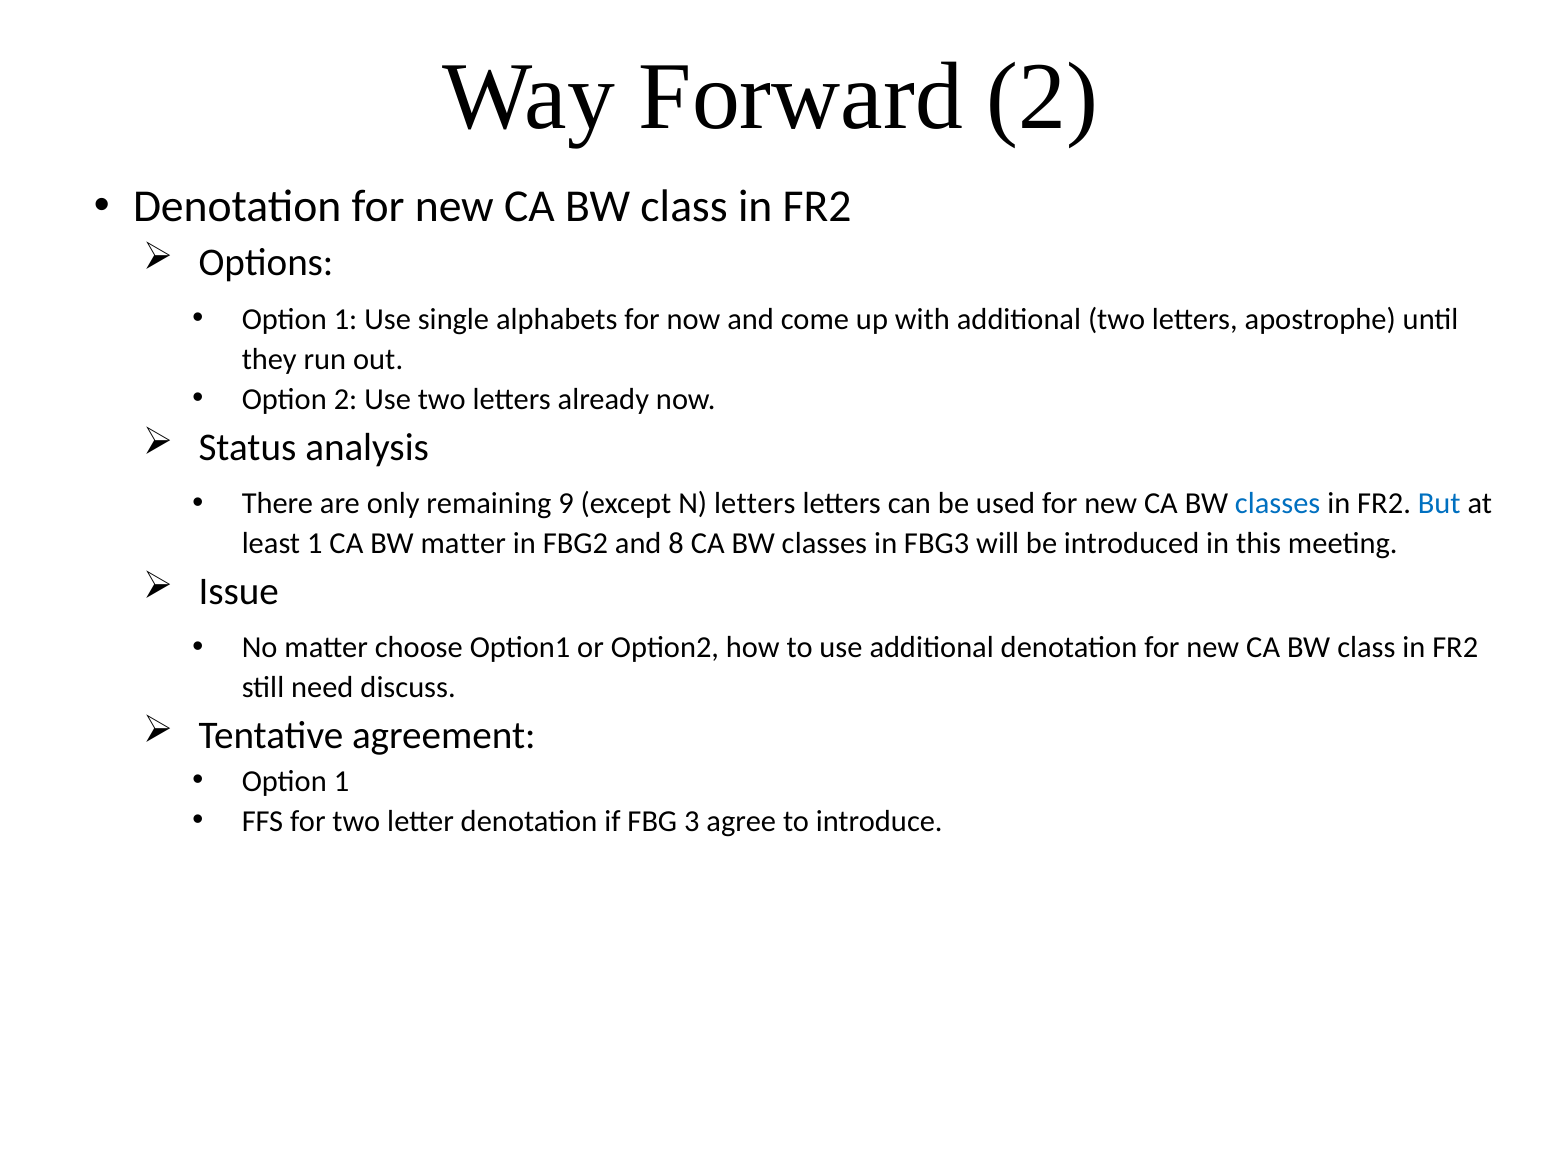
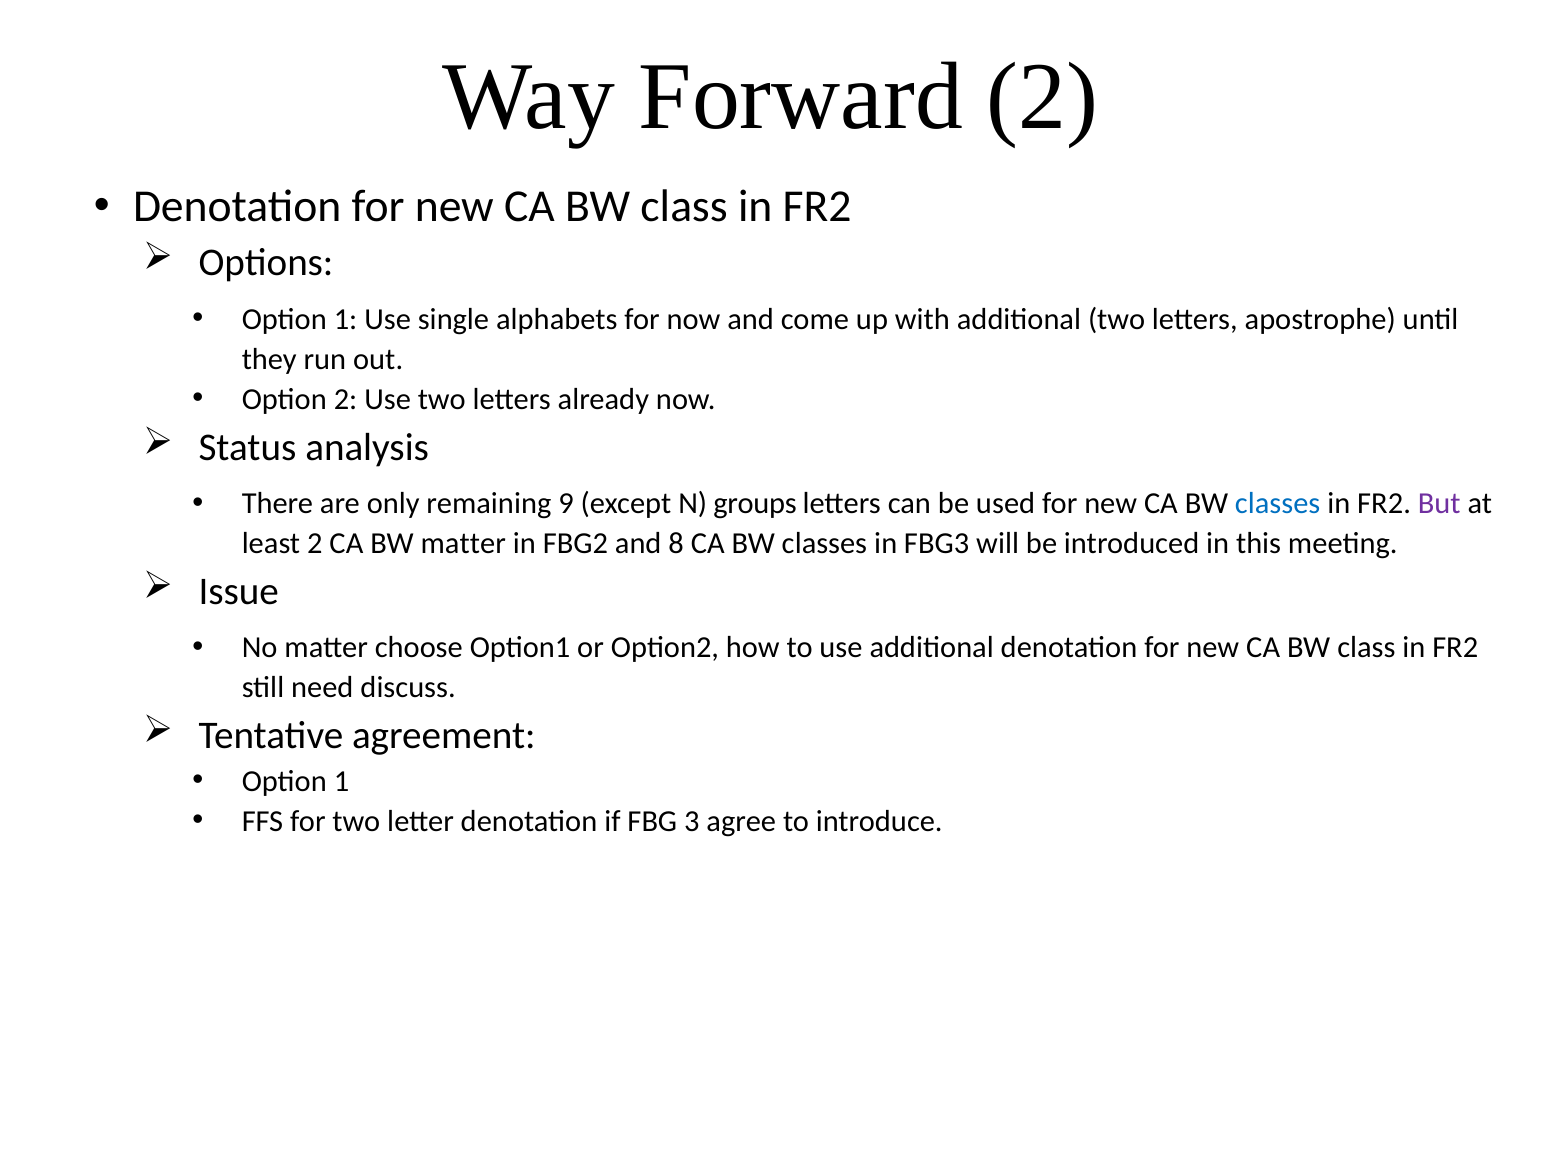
N letters: letters -> groups
But colour: blue -> purple
least 1: 1 -> 2
